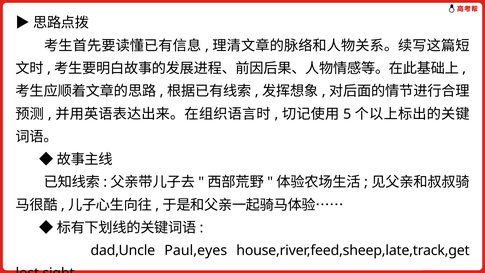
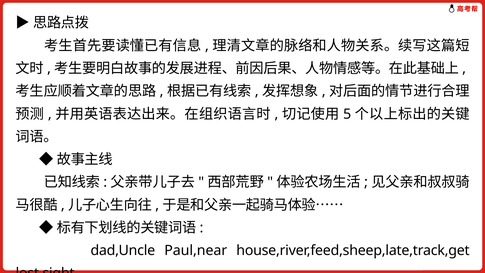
Paul,eyes: Paul,eyes -> Paul,near
